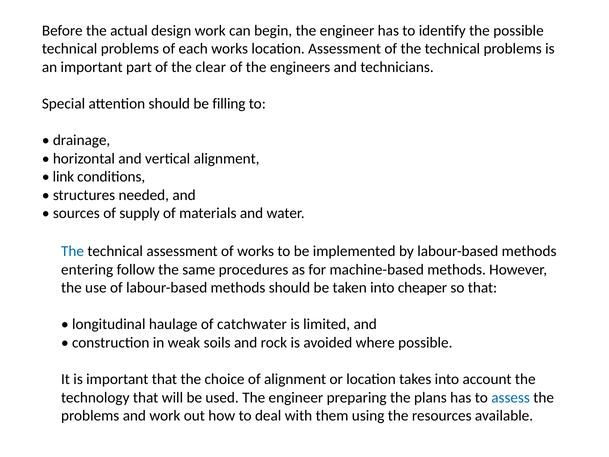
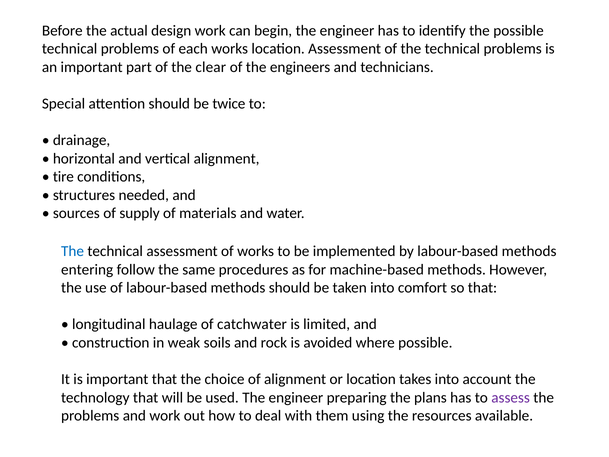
filling: filling -> twice
link: link -> tire
cheaper: cheaper -> comfort
assess colour: blue -> purple
